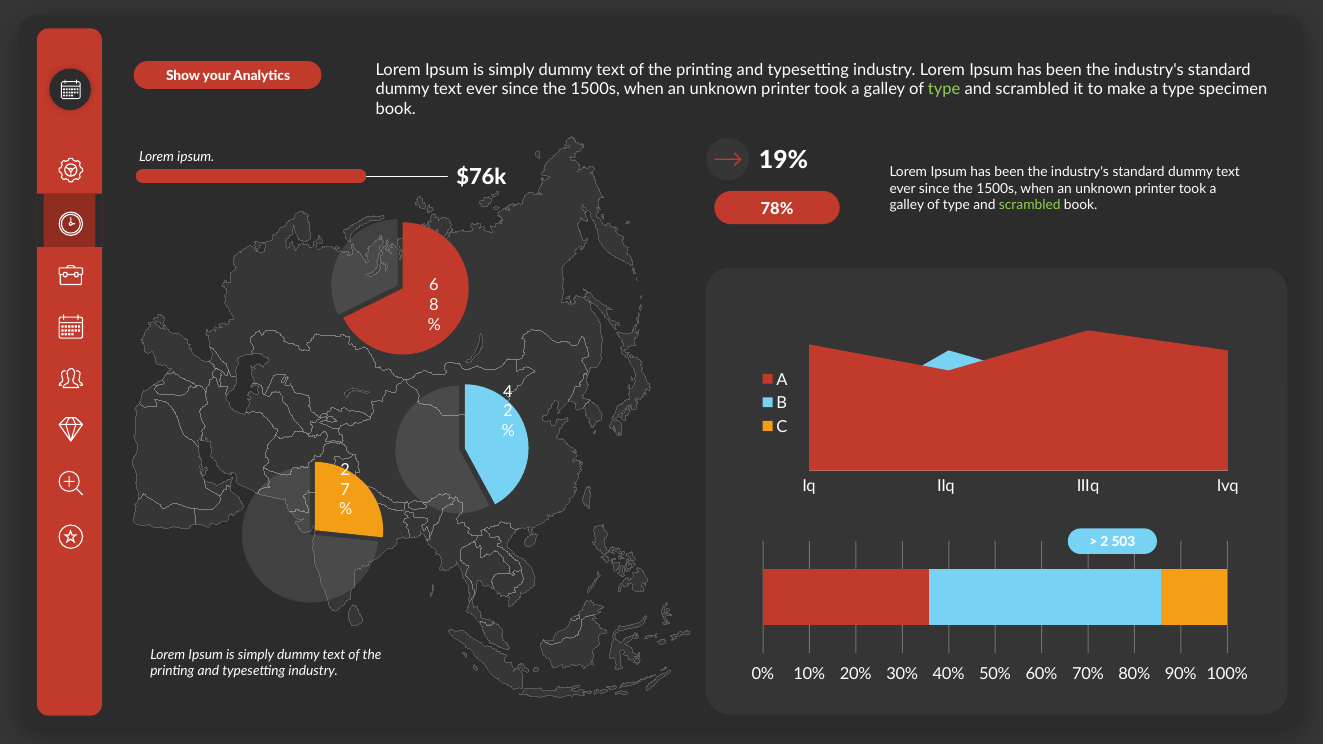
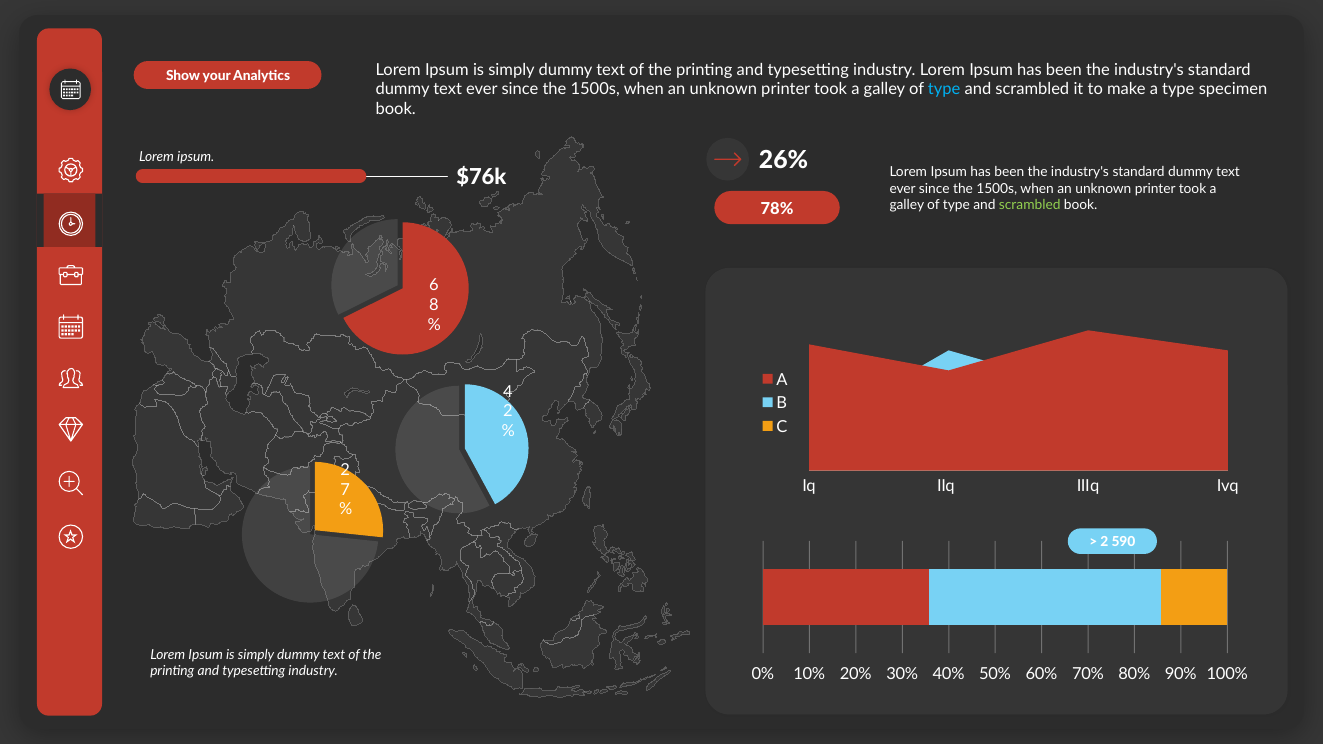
type at (944, 90) colour: light green -> light blue
19%: 19% -> 26%
503: 503 -> 590
